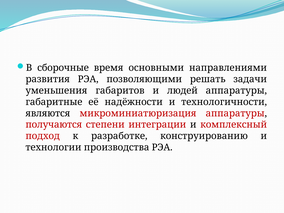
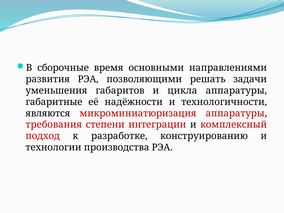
людей: людей -> цикла
получаются: получаются -> требования
